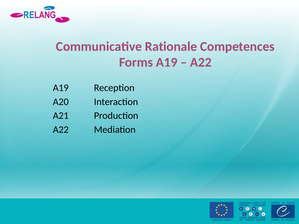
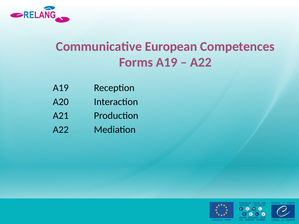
Rationale: Rationale -> European
